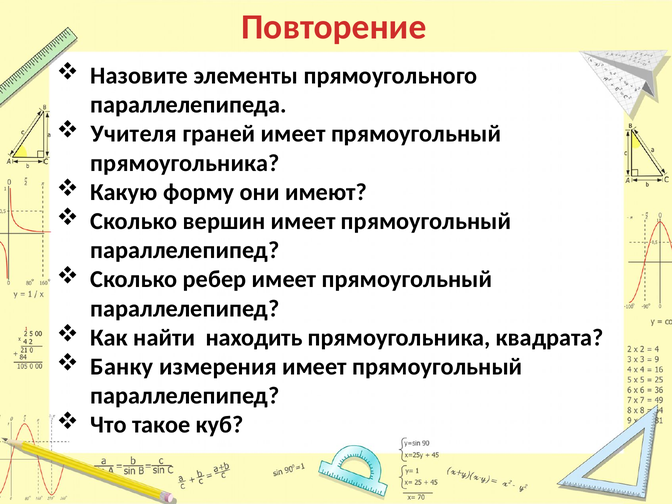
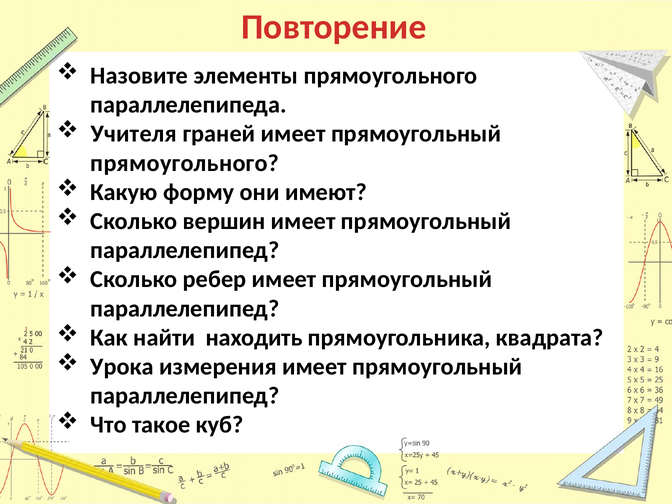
прямоугольника at (185, 163): прямоугольника -> прямоугольного
Банку: Банку -> Урока
